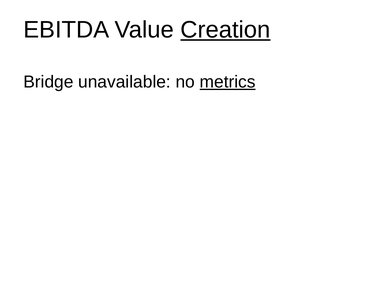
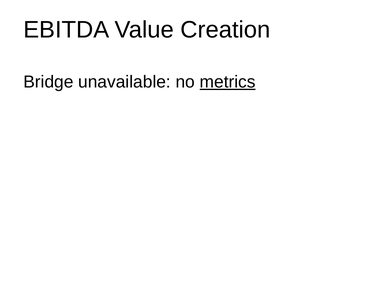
Creation underline: present -> none
